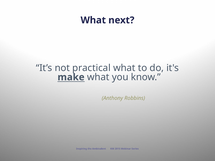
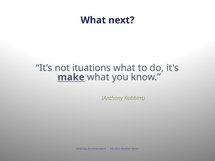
practical: practical -> ituations
